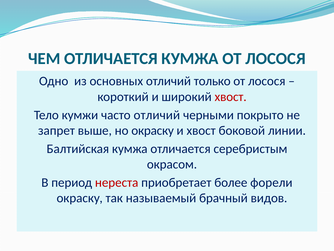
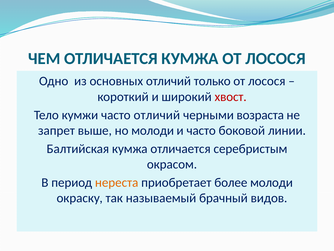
покрыто: покрыто -> возраста
но окраску: окраску -> молоди
и хвост: хвост -> часто
нереста colour: red -> orange
более форели: форели -> молоди
